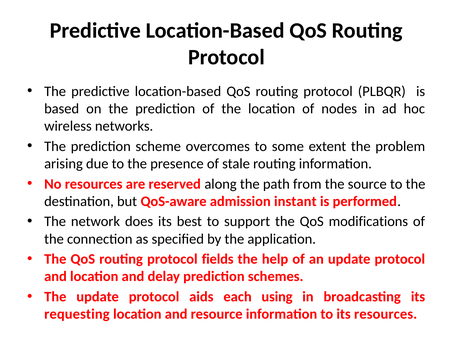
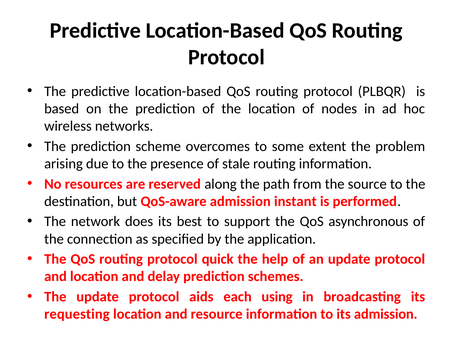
modifications: modifications -> asynchronous
fields: fields -> quick
its resources: resources -> admission
